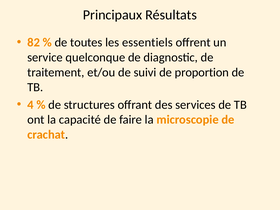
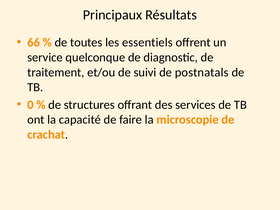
82: 82 -> 66
proportion: proportion -> postnatals
4: 4 -> 0
